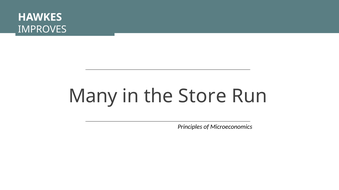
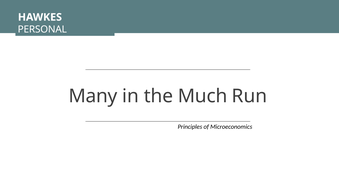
IMPROVES: IMPROVES -> PERSONAL
Store: Store -> Much
